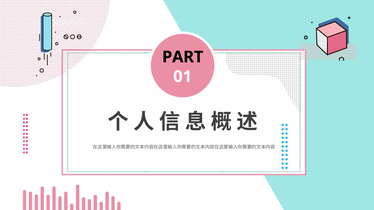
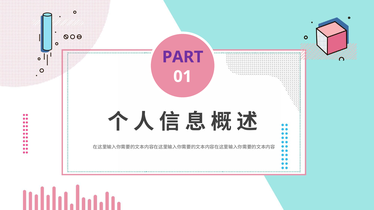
PART colour: black -> purple
